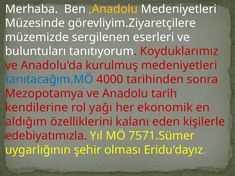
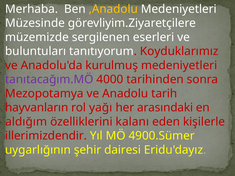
tanıtacağım.MÖ colour: blue -> purple
kendilerine: kendilerine -> hayvanların
ekonomik: ekonomik -> arasındaki
edebiyatımızla: edebiyatımızla -> illerimizdendir
7571.Sümer: 7571.Sümer -> 4900.Sümer
olması: olması -> dairesi
